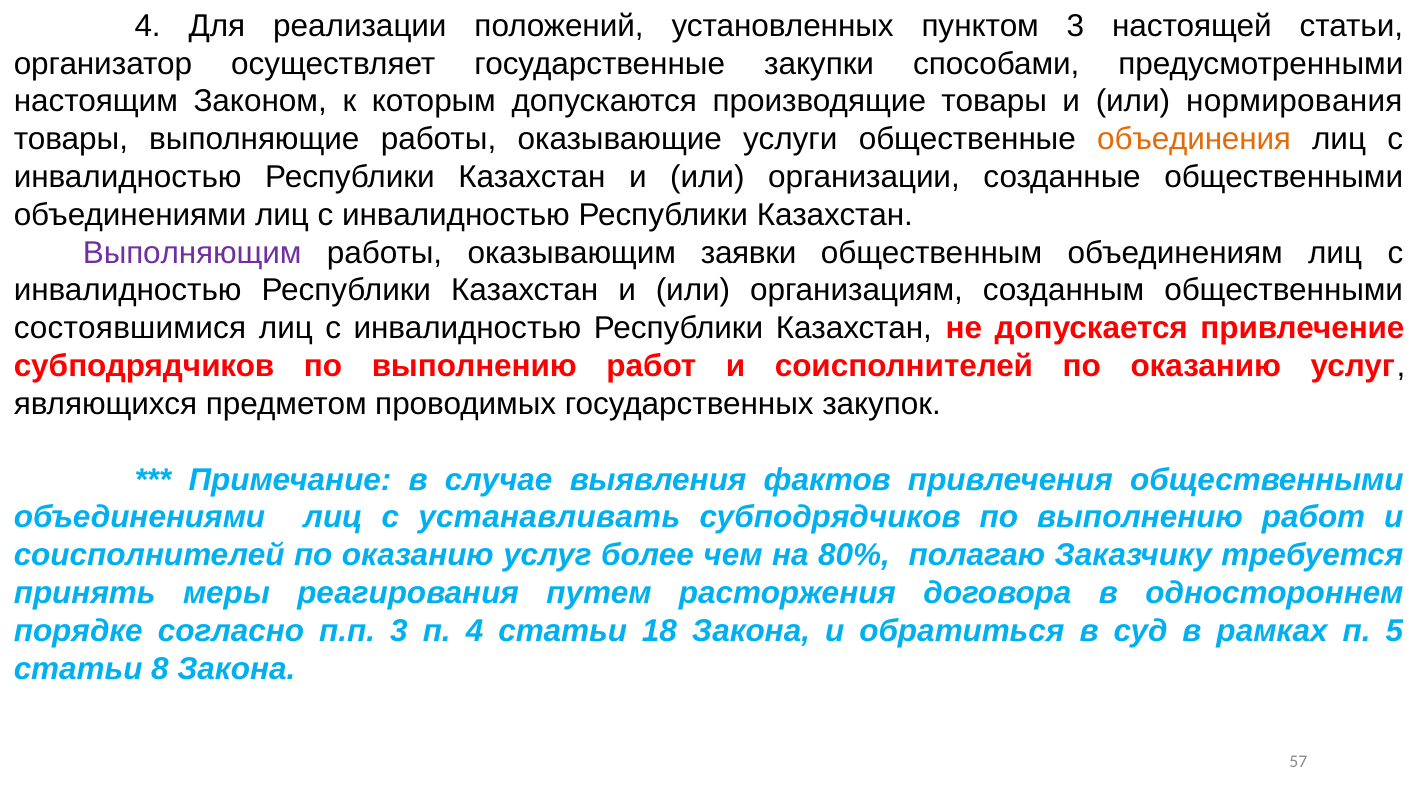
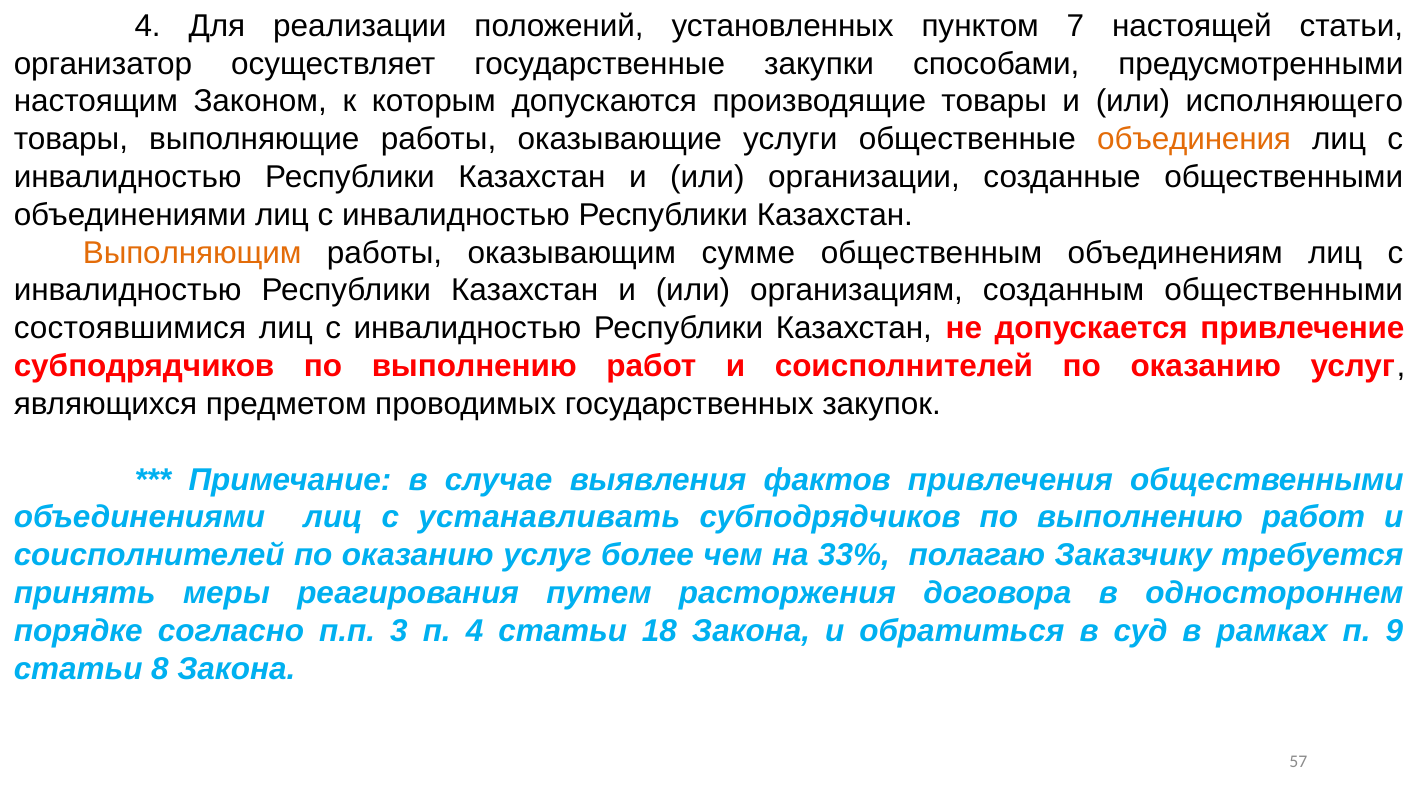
пунктом 3: 3 -> 7
нормирования: нормирования -> исполняющего
Выполняющим colour: purple -> orange
заявки: заявки -> сумме
80%: 80% -> 33%
5: 5 -> 9
